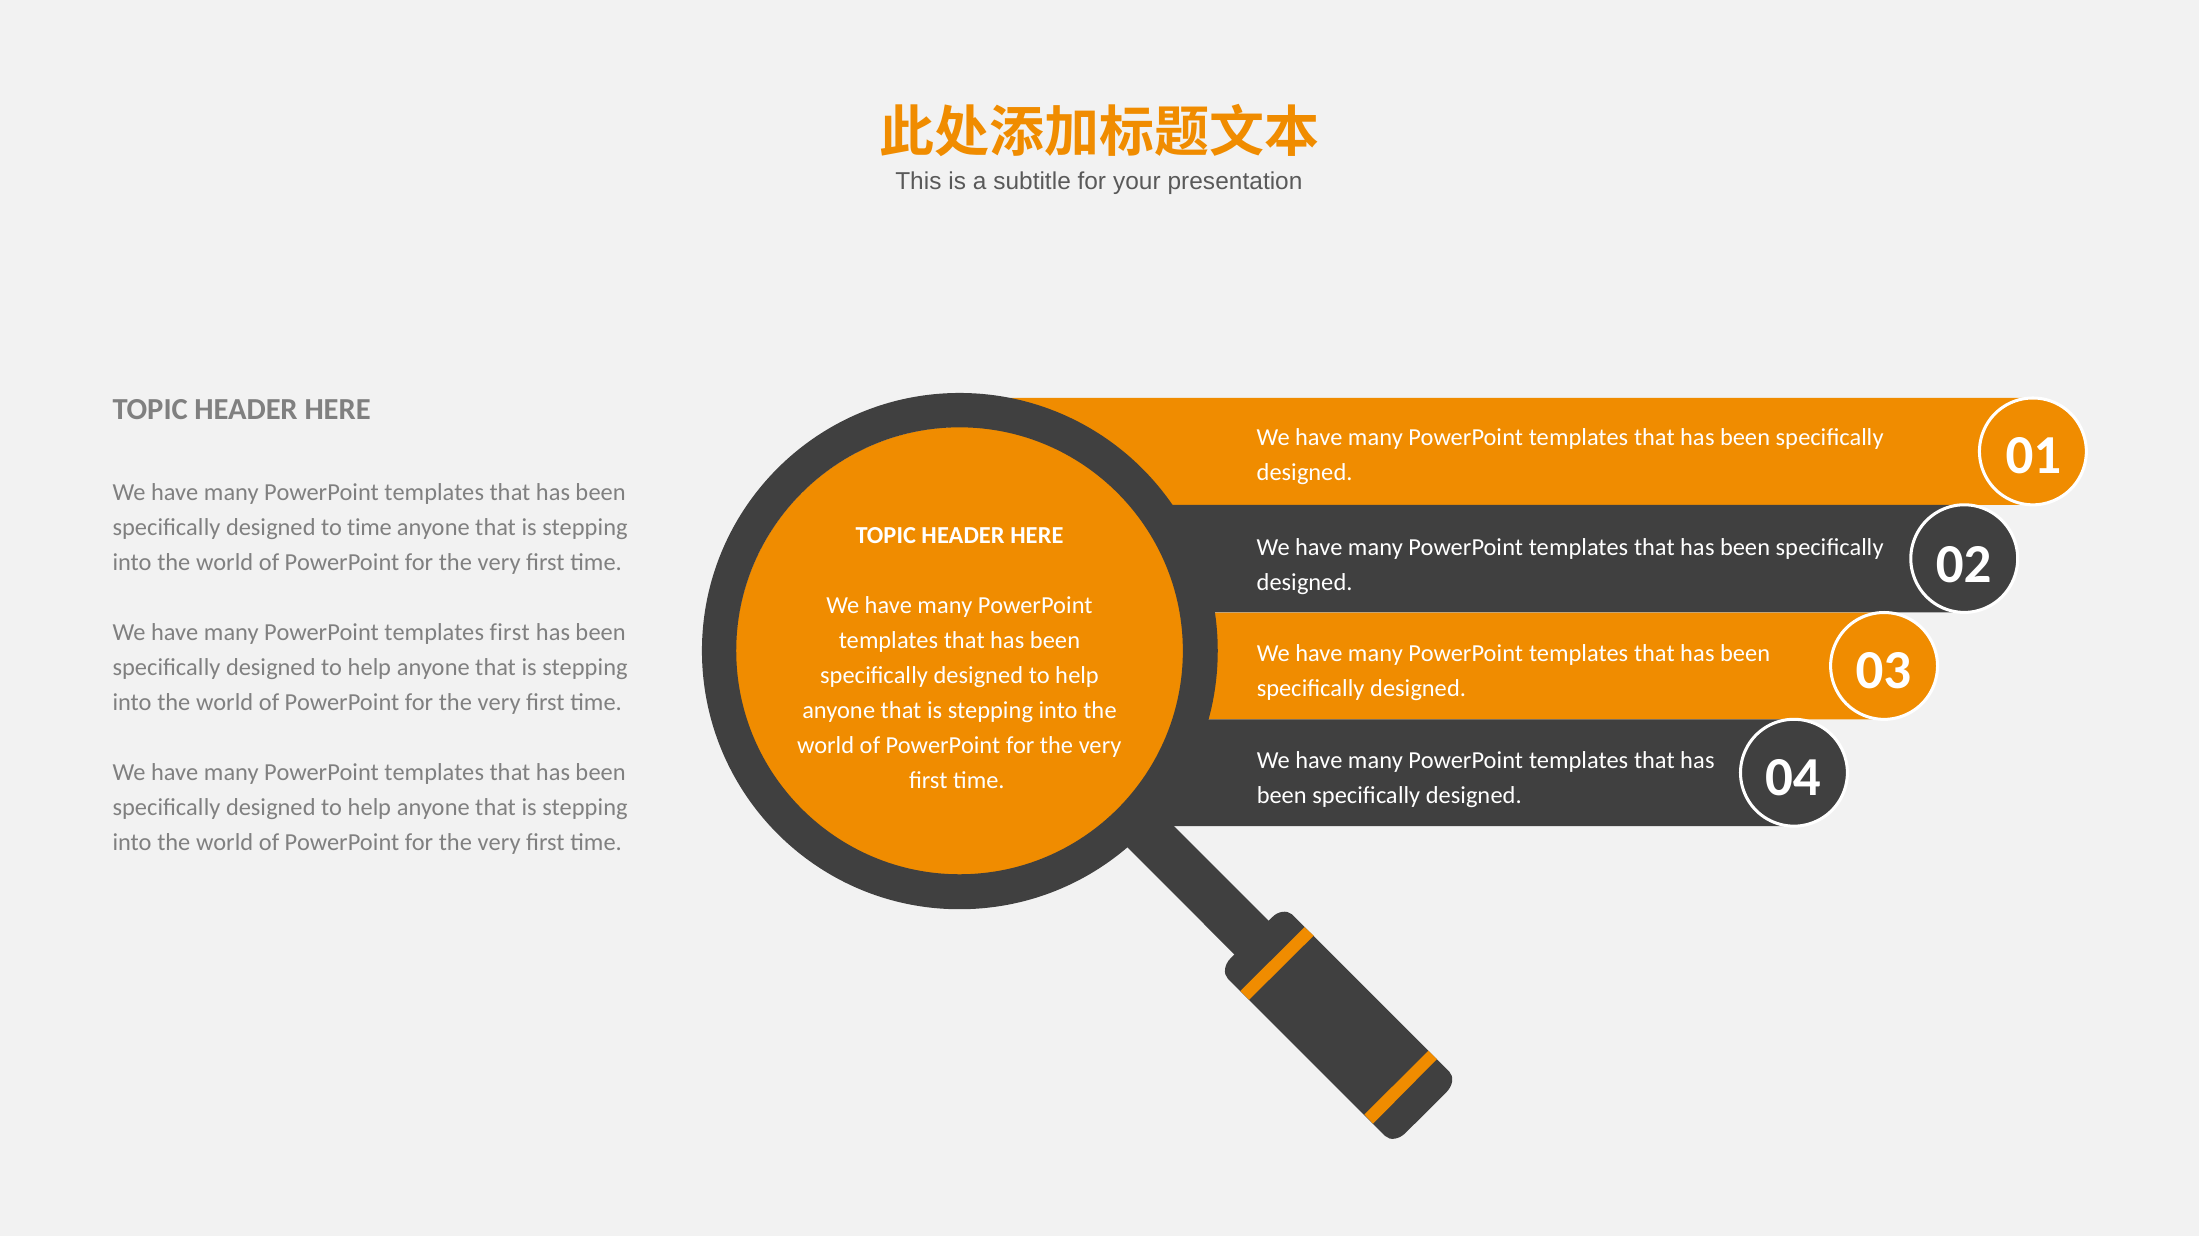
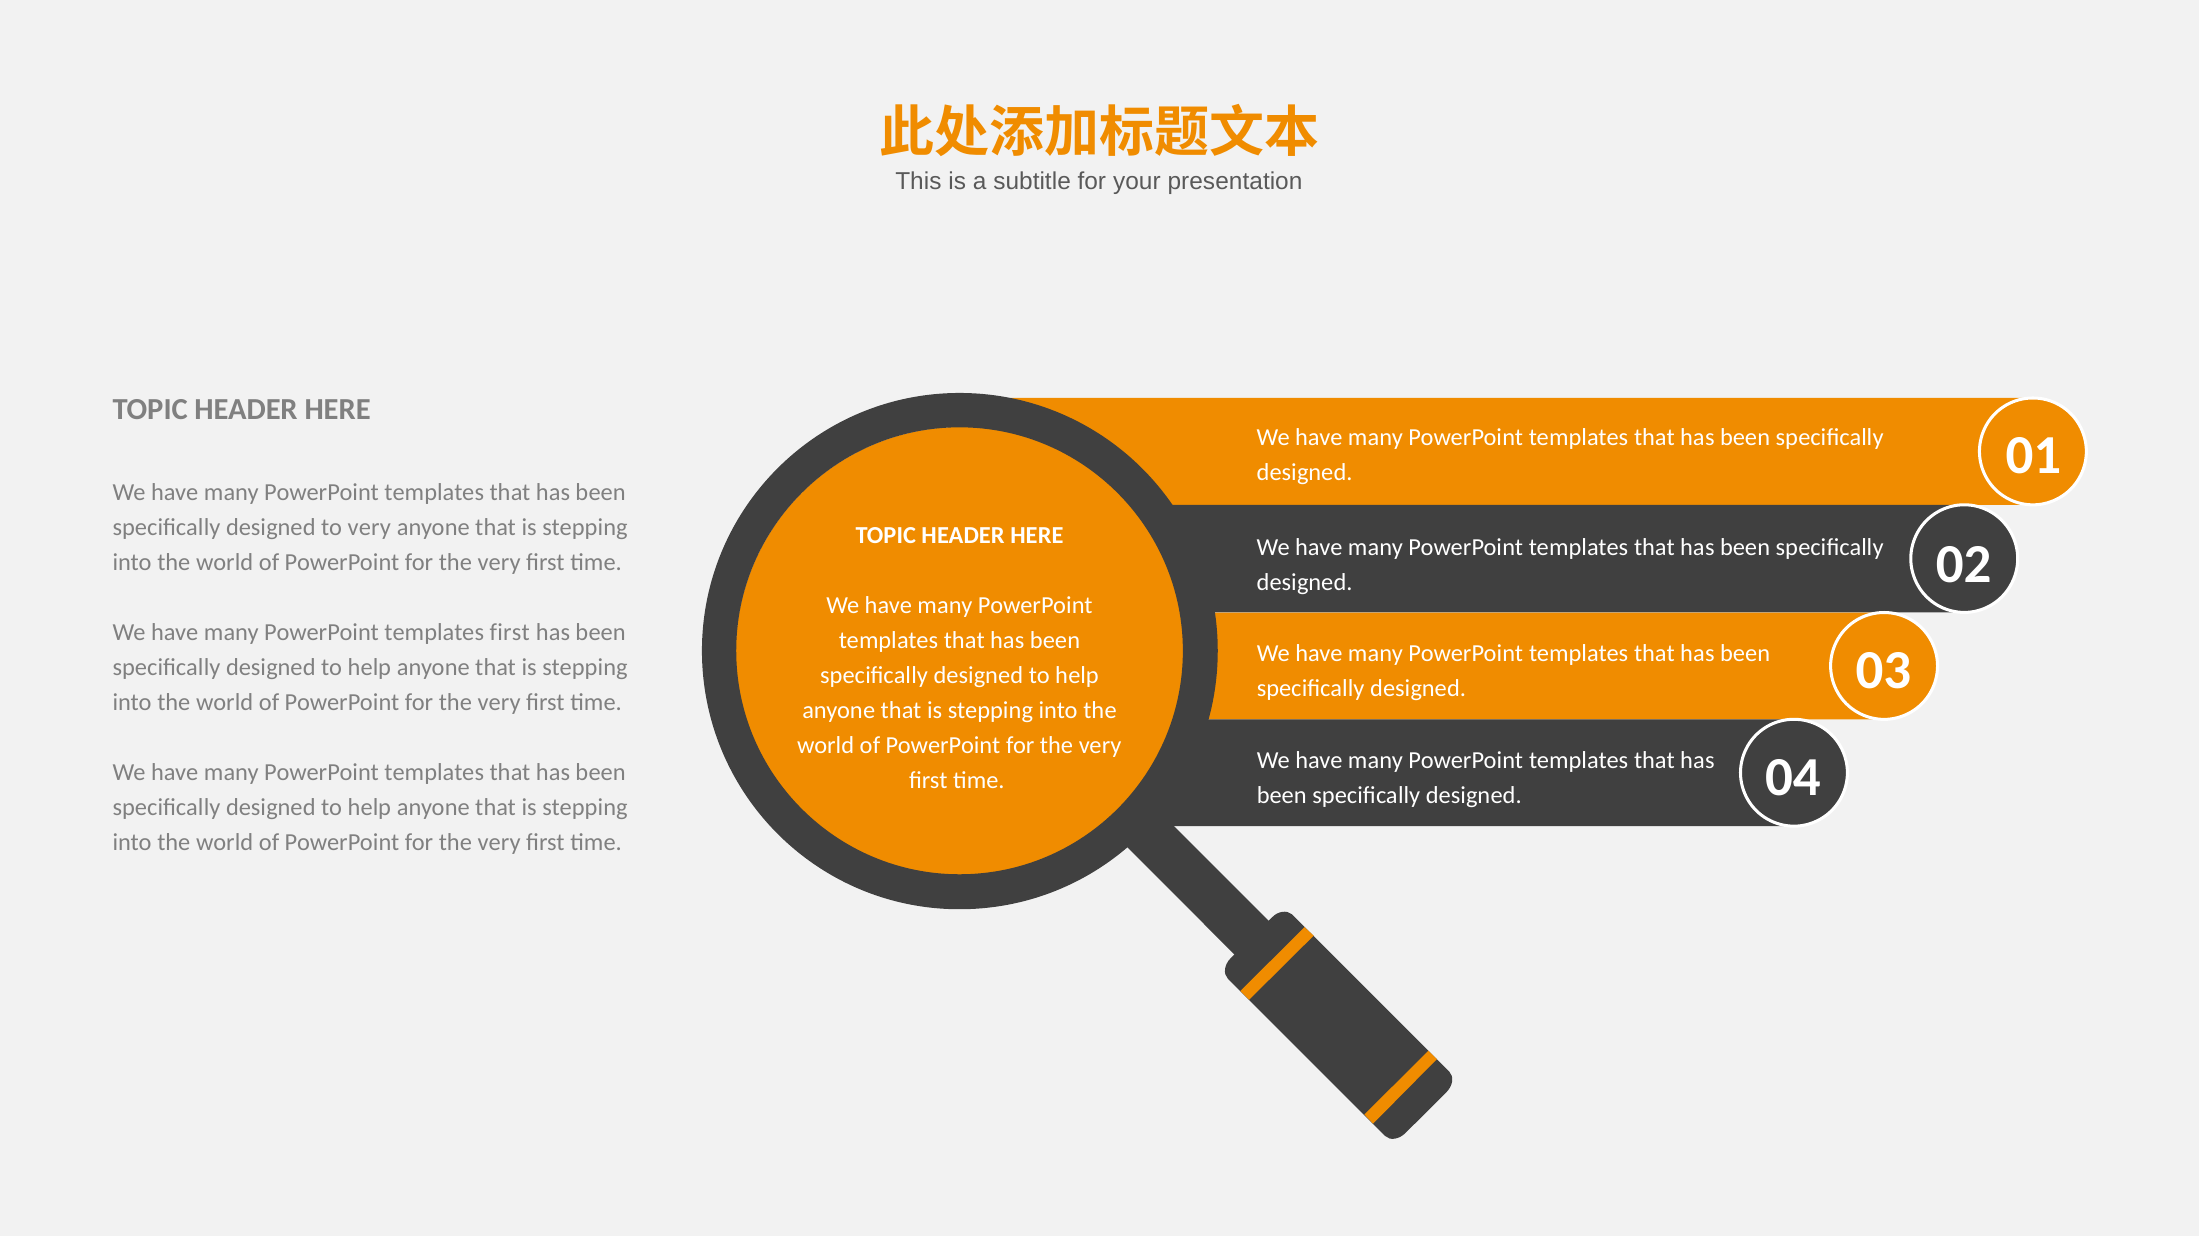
to time: time -> very
